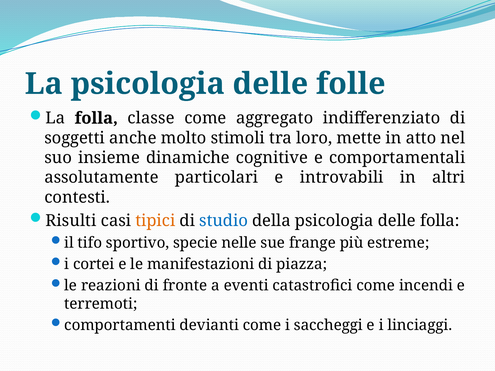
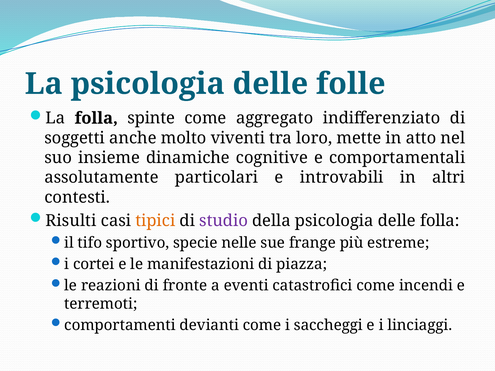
classe: classe -> spinte
stimoli: stimoli -> viventi
studio colour: blue -> purple
